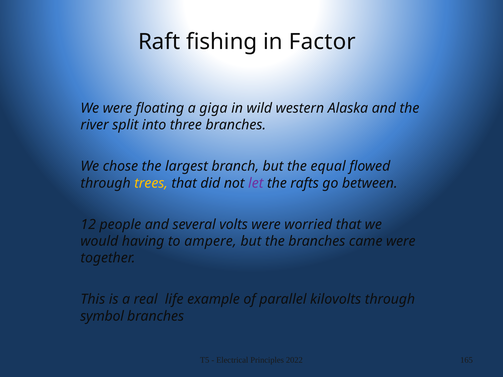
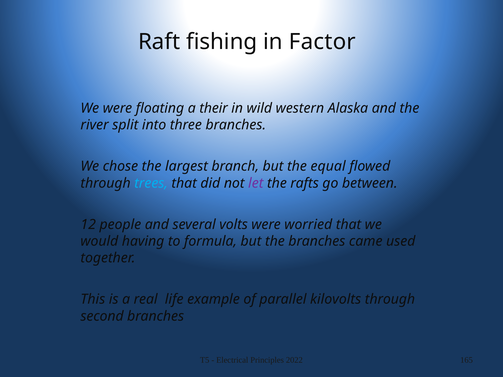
giga: giga -> their
trees colour: yellow -> light blue
ampere: ampere -> formula
came were: were -> used
symbol: symbol -> second
